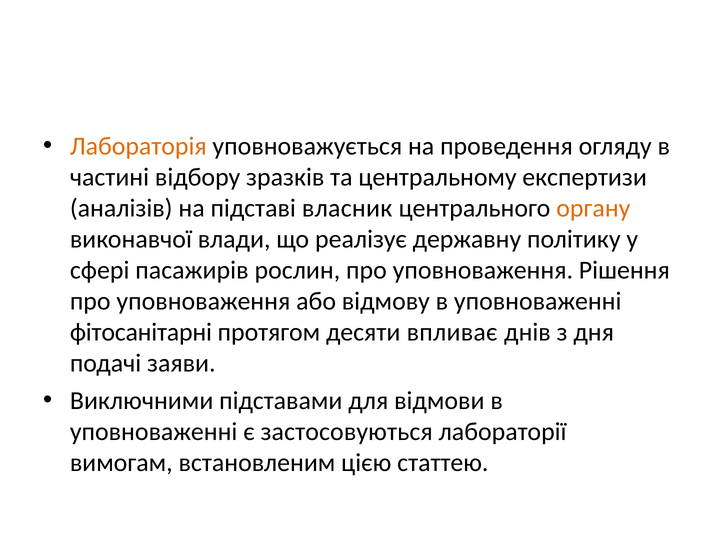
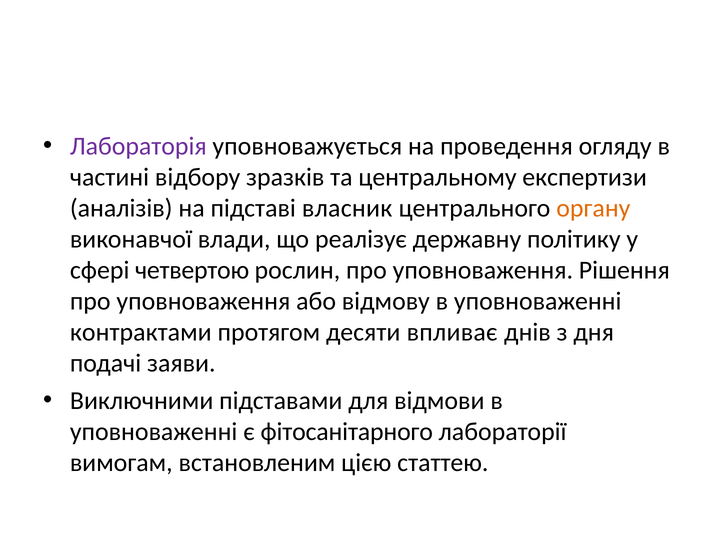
Лабораторія colour: orange -> purple
пасажирів: пасажирів -> четвертою
фітосанітарні: фітосанітарні -> контрактами
застосовуються: застосовуються -> фітосанітарного
